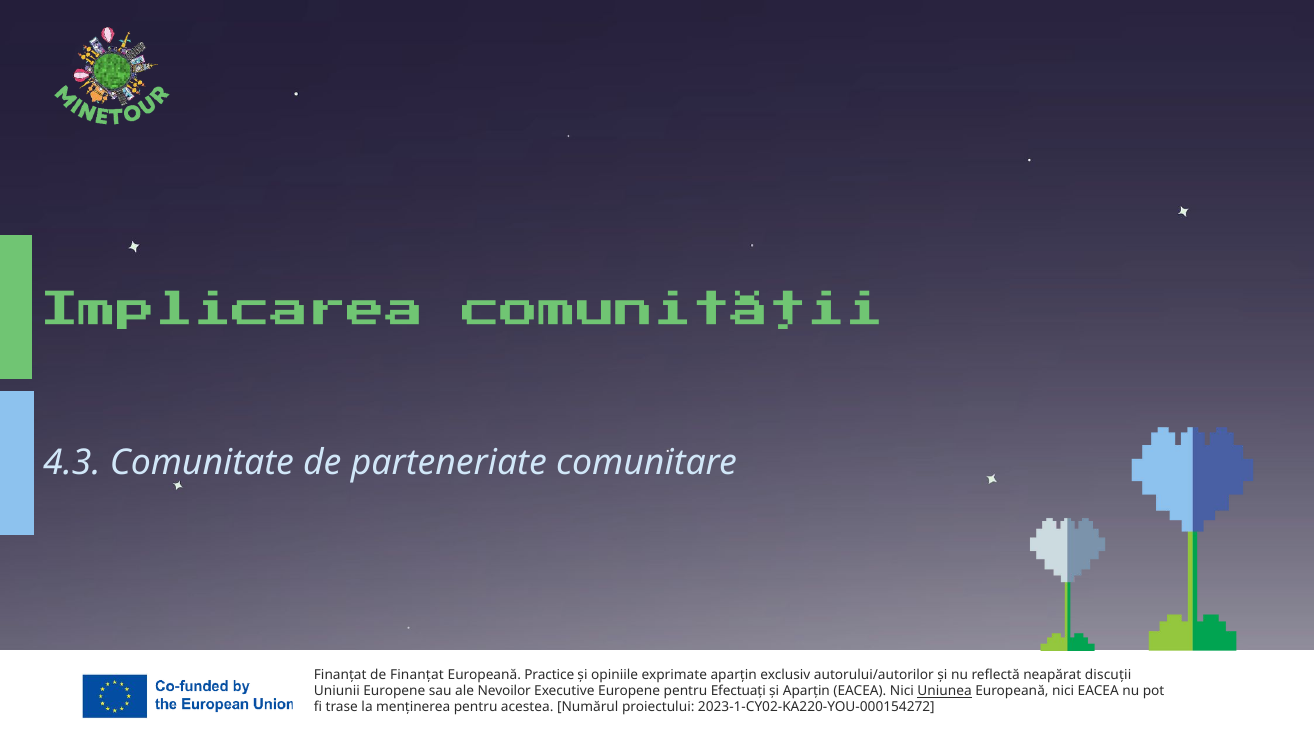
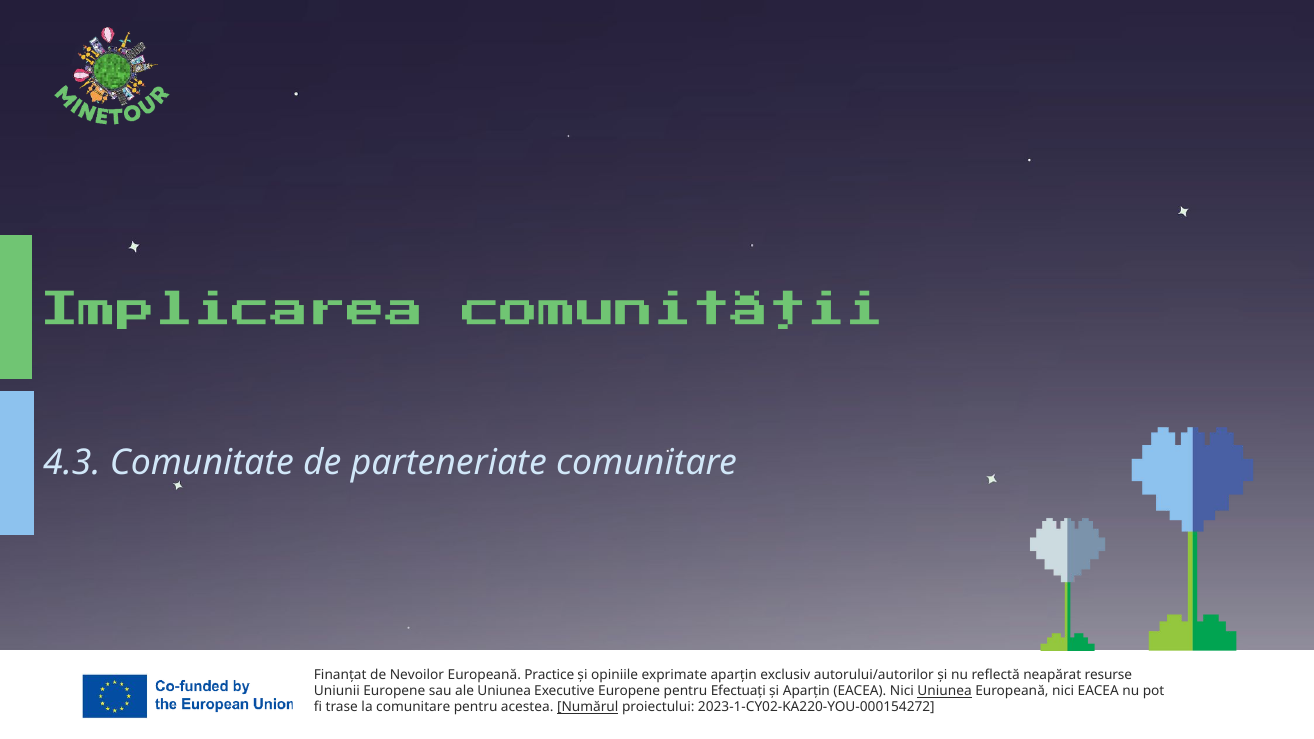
de Finanțat: Finanțat -> Nevoilor
discuții: discuții -> resurse
ale Nevoilor: Nevoilor -> Uniunea
la menținerea: menținerea -> comunitare
Numărul underline: none -> present
